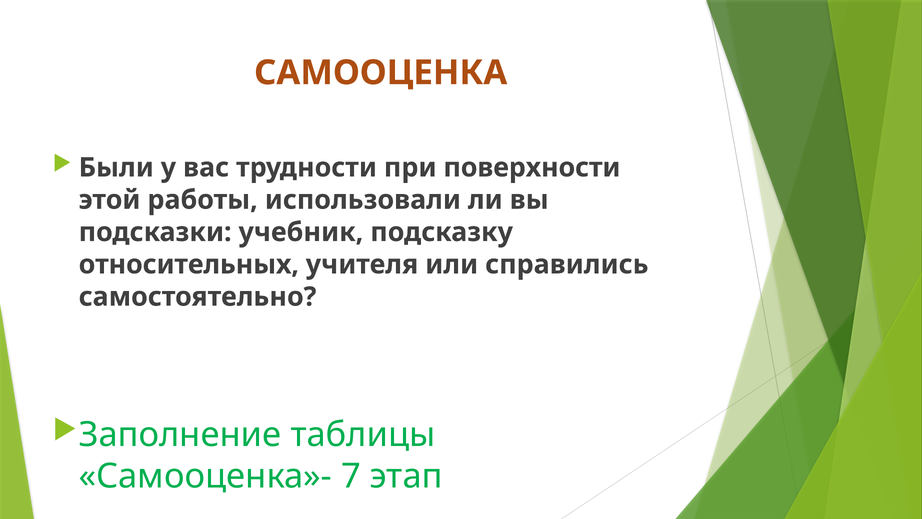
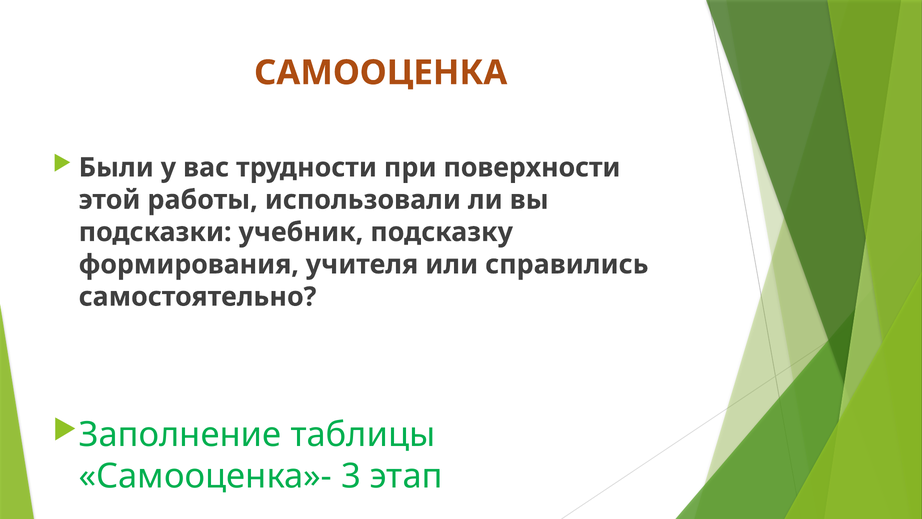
относительных: относительных -> формирования
7: 7 -> 3
